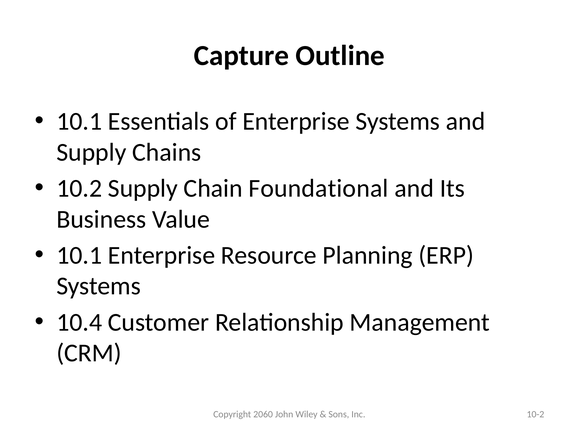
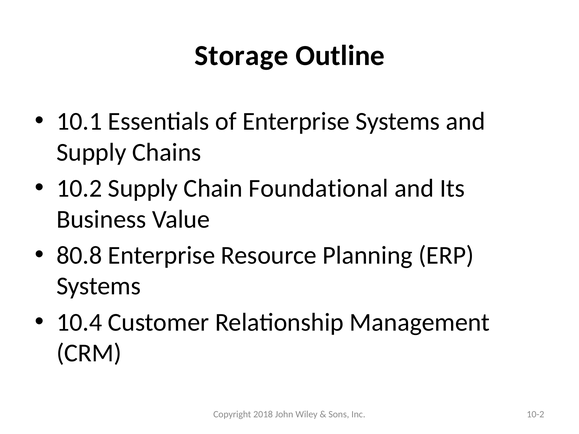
Capture: Capture -> Storage
10.1 at (79, 255): 10.1 -> 80.8
2060: 2060 -> 2018
